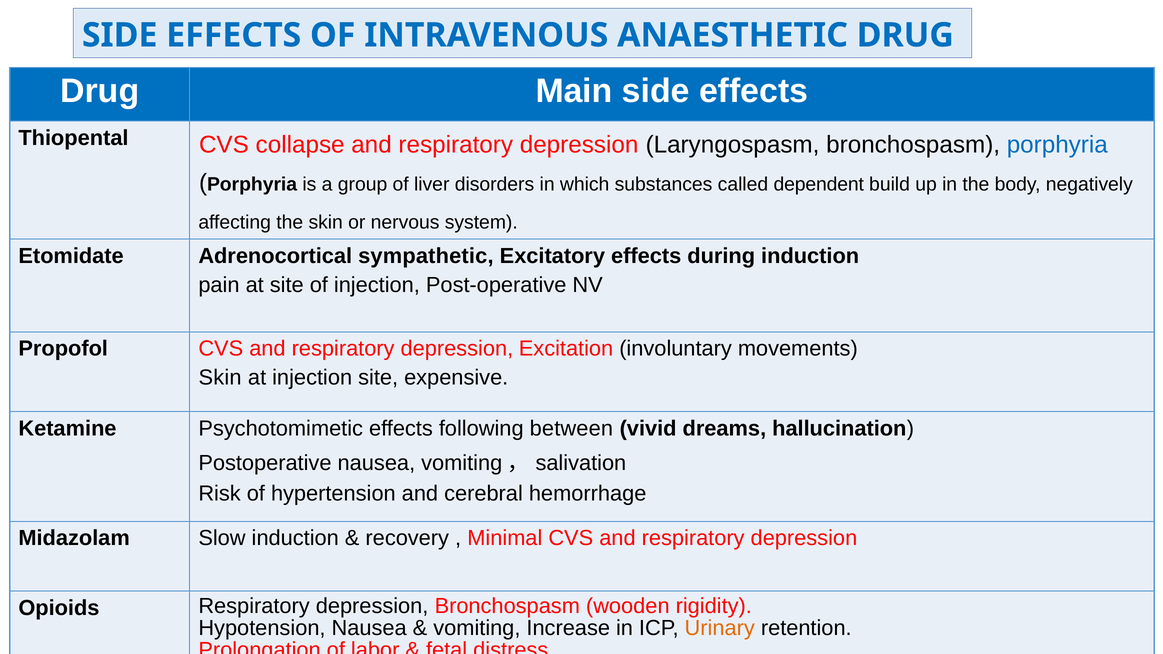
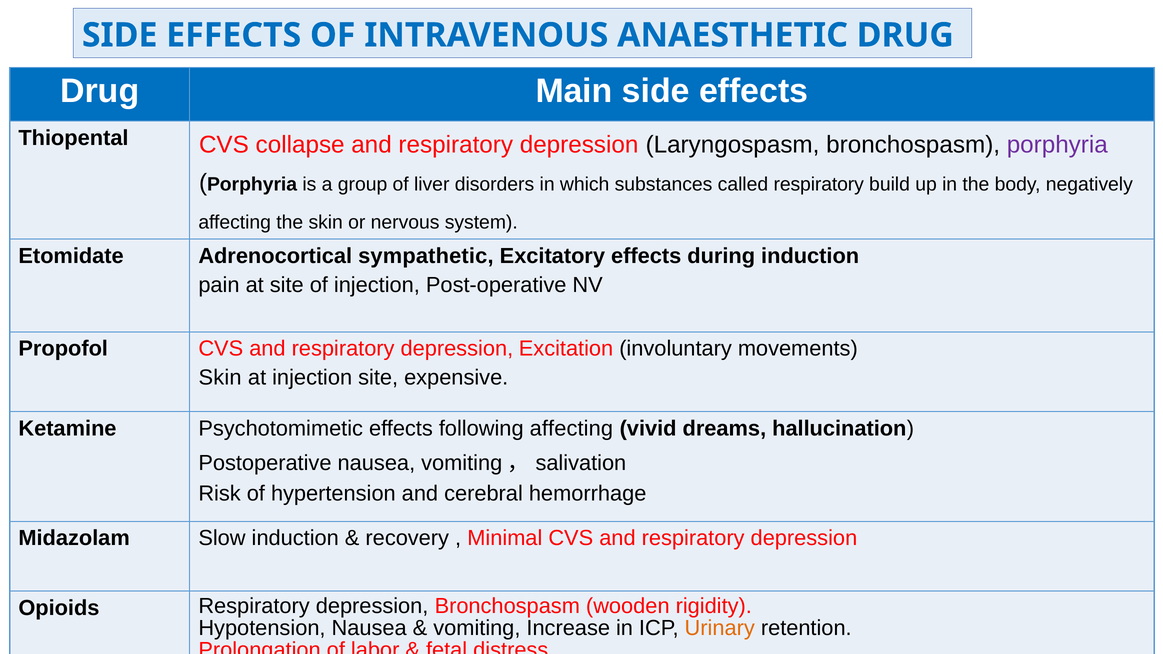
porphyria at (1057, 145) colour: blue -> purple
called dependent: dependent -> respiratory
following between: between -> affecting
